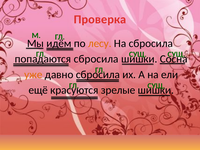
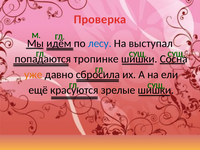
лесу colour: orange -> blue
На сбросила: сбросила -> выступал
сбросила at (96, 59): сбросила -> тропинке
